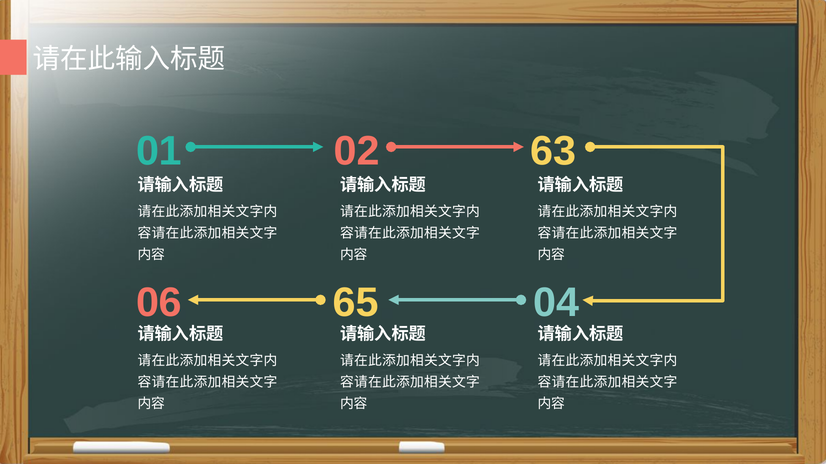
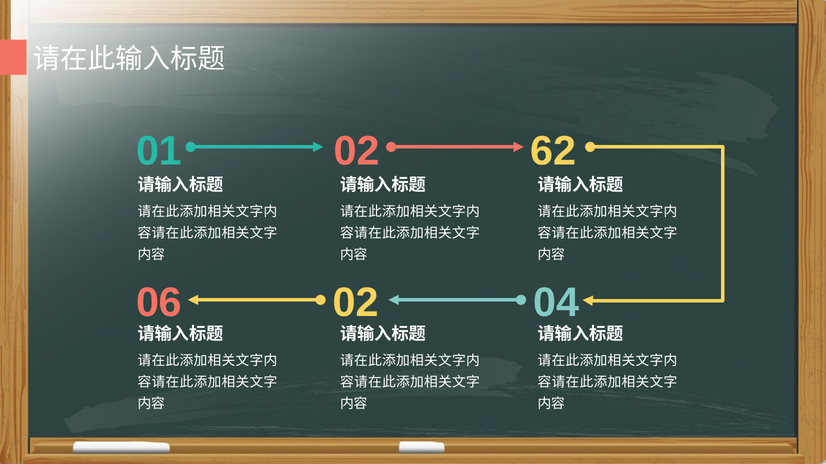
63: 63 -> 62
06 65: 65 -> 02
